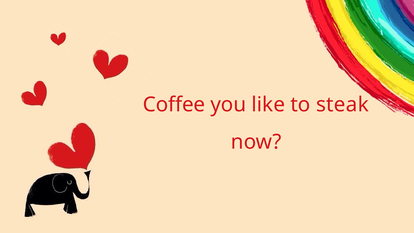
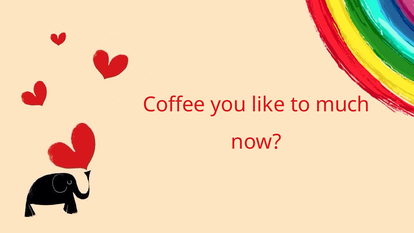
steak: steak -> much
